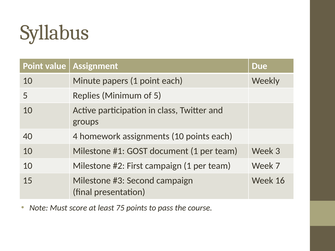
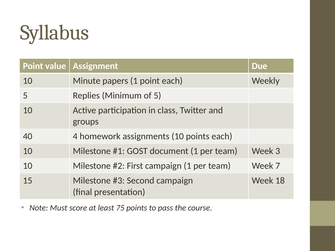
16: 16 -> 18
